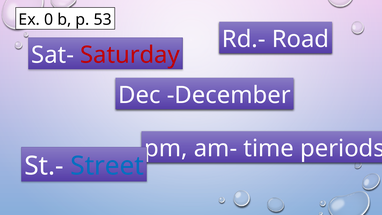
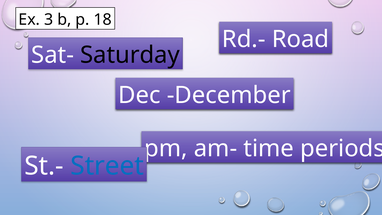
0: 0 -> 3
53: 53 -> 18
Saturday colour: red -> black
